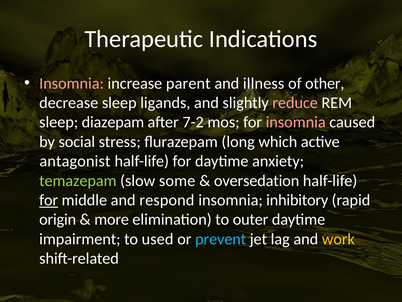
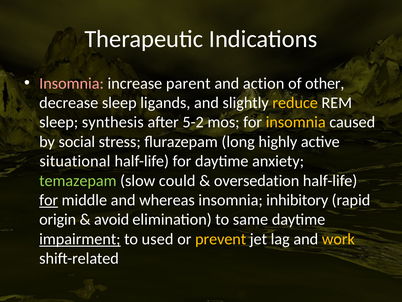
illness: illness -> action
reduce colour: pink -> yellow
diazepam: diazepam -> synthesis
7-2: 7-2 -> 5-2
insomnia at (296, 122) colour: pink -> yellow
which: which -> highly
antagonist: antagonist -> situational
some: some -> could
respond: respond -> whereas
more: more -> avoid
outer: outer -> same
impairment underline: none -> present
prevent colour: light blue -> yellow
